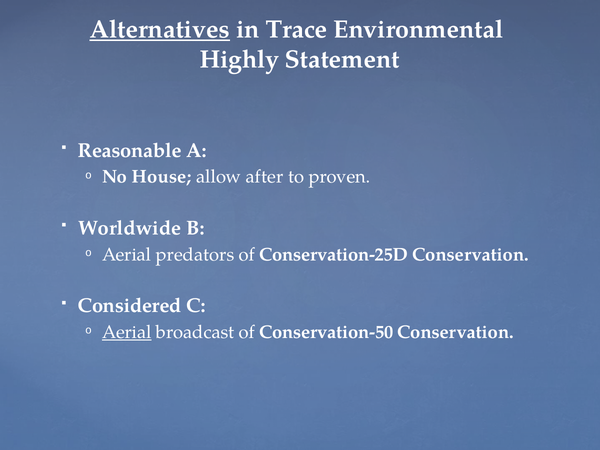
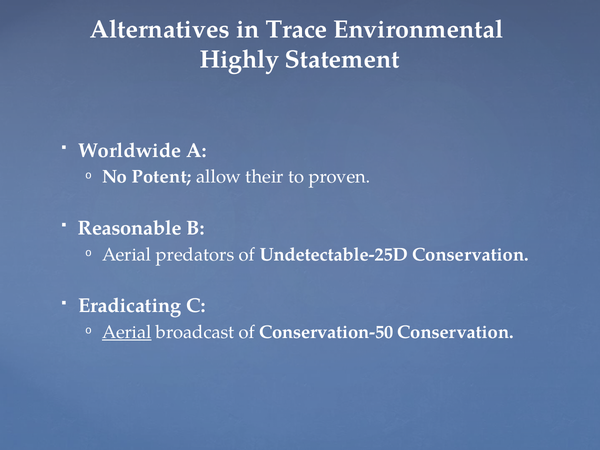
Alternatives underline: present -> none
Reasonable: Reasonable -> Worldwide
House: House -> Potent
after: after -> their
Worldwide: Worldwide -> Reasonable
Conservation-25D: Conservation-25D -> Undetectable-25D
Considered: Considered -> Eradicating
